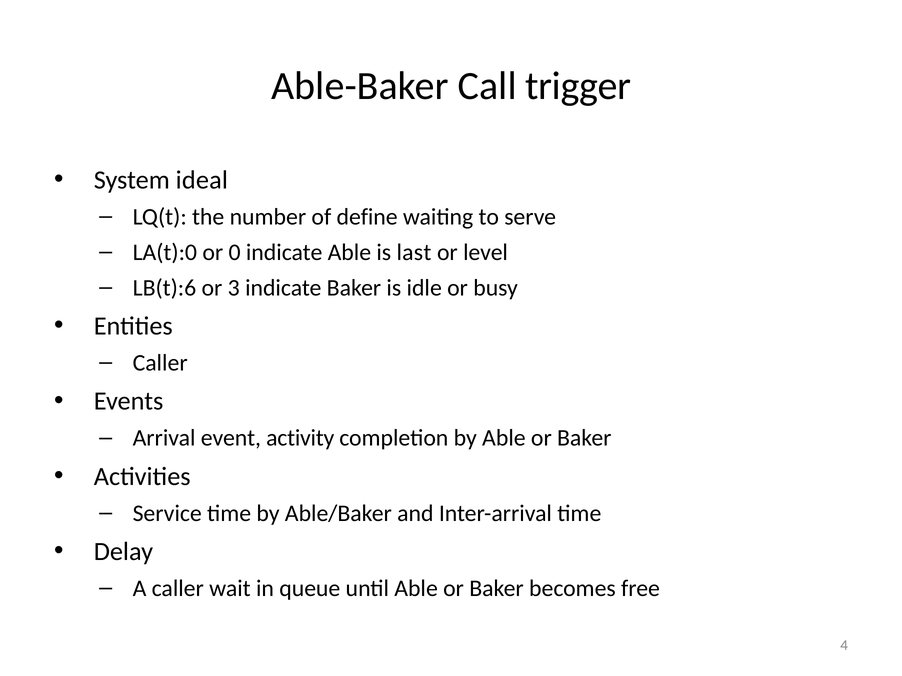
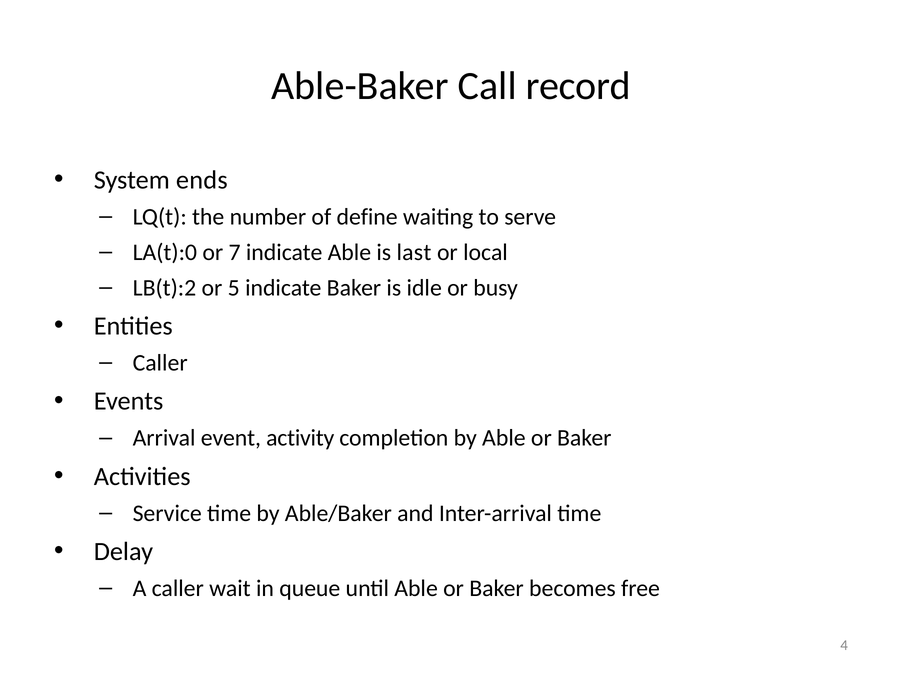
trigger: trigger -> record
ideal: ideal -> ends
0: 0 -> 7
level: level -> local
LB(t):6: LB(t):6 -> LB(t):2
3: 3 -> 5
